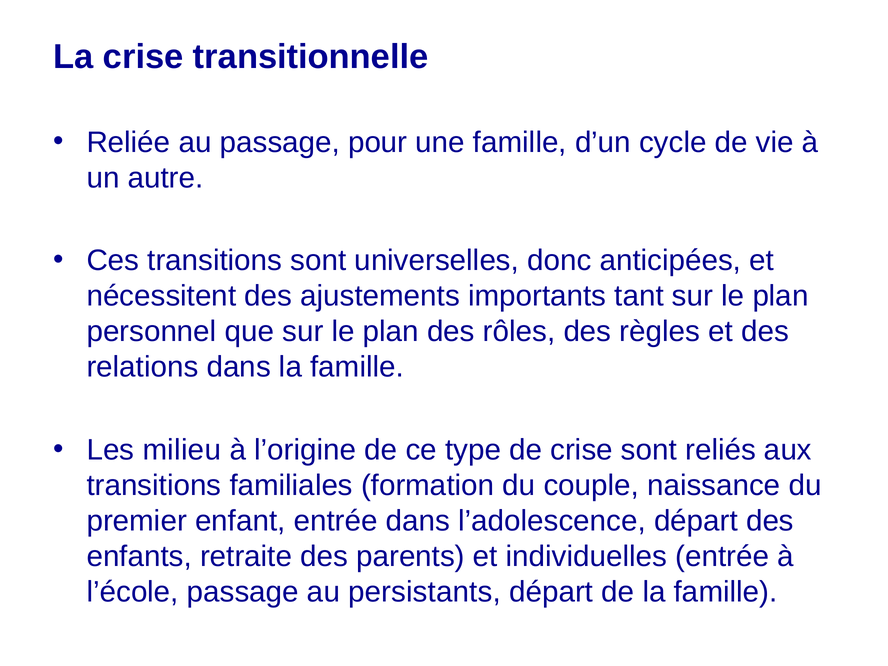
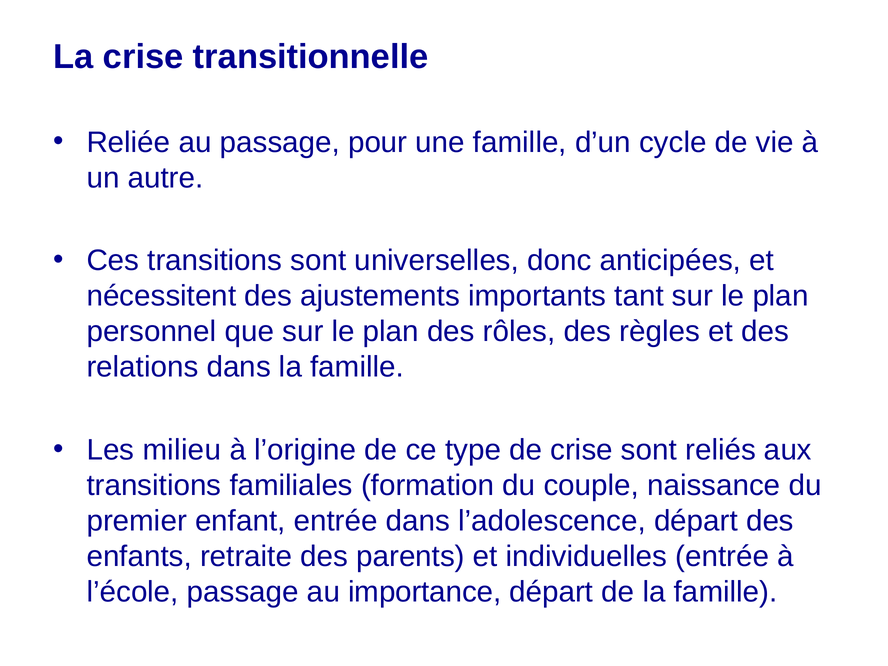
persistants: persistants -> importance
